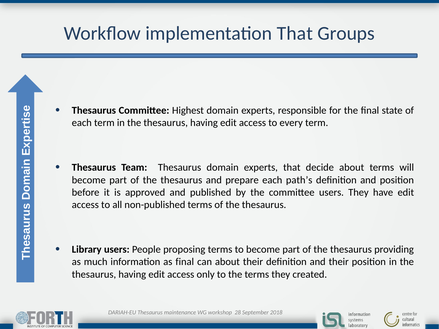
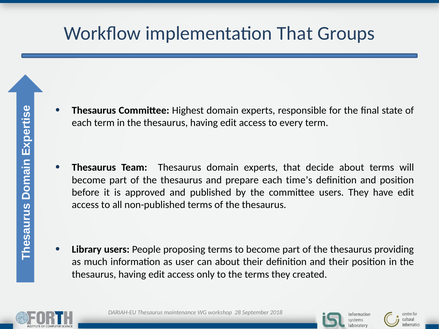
path’s: path’s -> time’s
as final: final -> user
